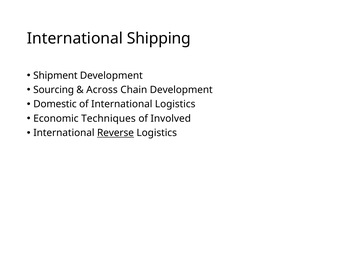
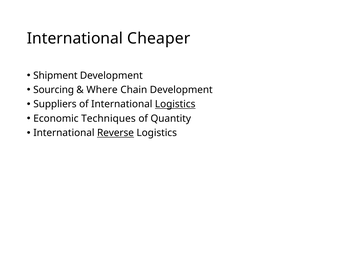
Shipping: Shipping -> Cheaper
Across: Across -> Where
Domestic: Domestic -> Suppliers
Logistics at (175, 104) underline: none -> present
Involved: Involved -> Quantity
